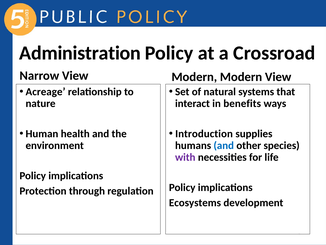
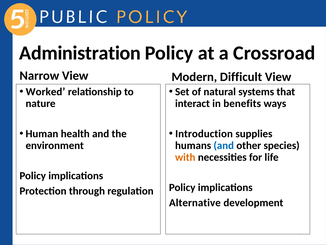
Modern Modern: Modern -> Difficult
Acreage: Acreage -> Worked
with colour: purple -> orange
Ecosystems: Ecosystems -> Alternative
